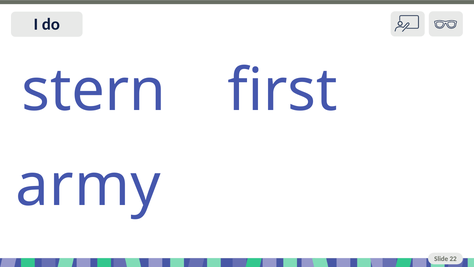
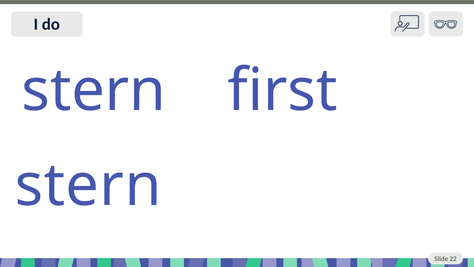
army at (88, 185): army -> stern
